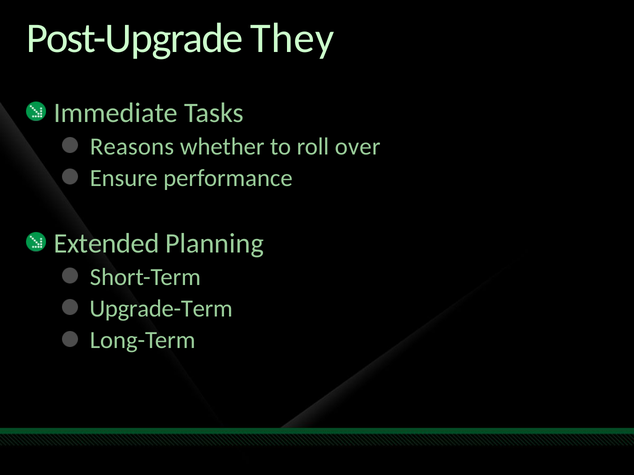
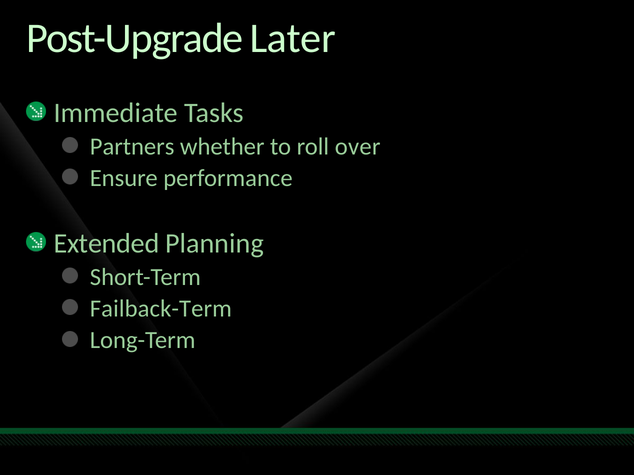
They: They -> Later
Reasons: Reasons -> Partners
Upgrade-Term: Upgrade-Term -> Failback-Term
